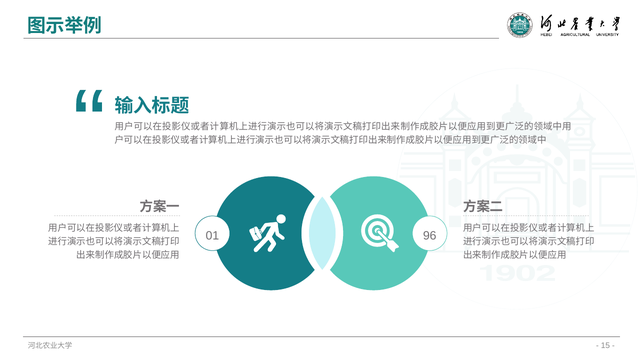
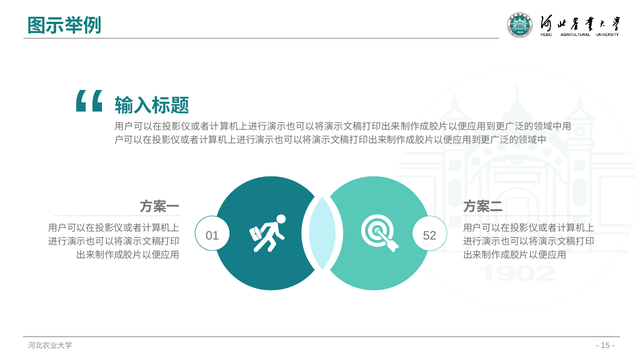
96: 96 -> 52
